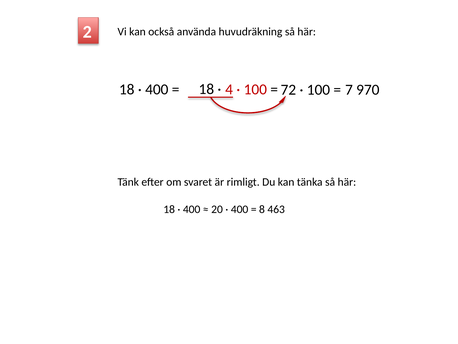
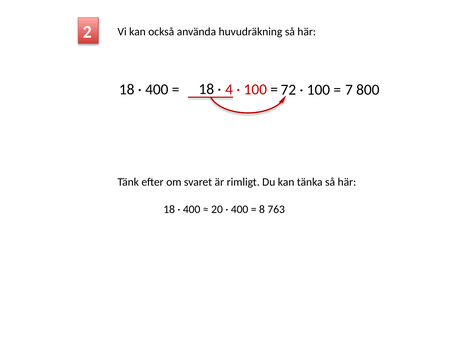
970: 970 -> 800
463: 463 -> 763
